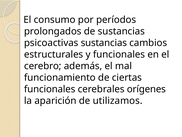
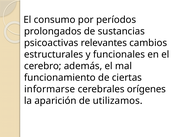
psicoactivas sustancias: sustancias -> relevantes
funcionales at (50, 89): funcionales -> informarse
